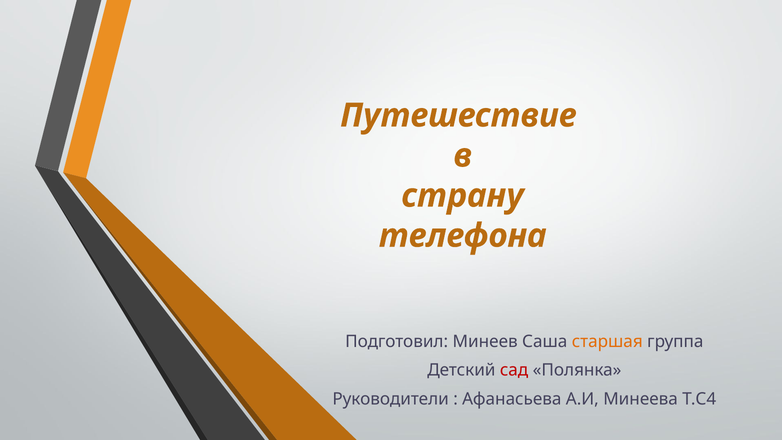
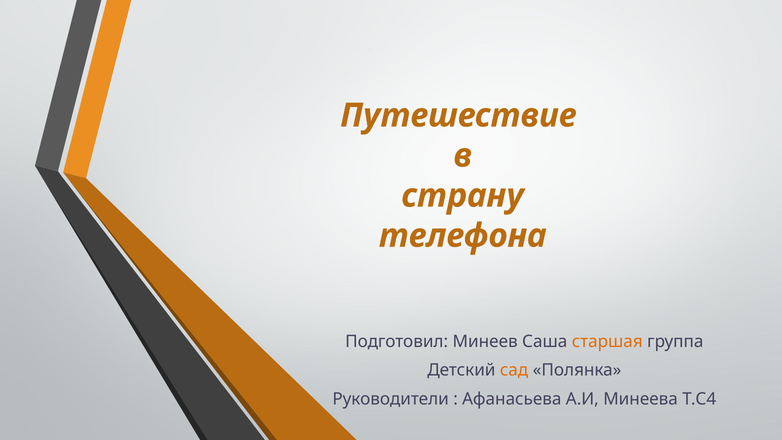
сад colour: red -> orange
